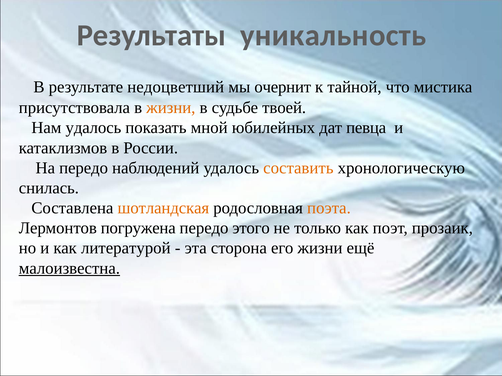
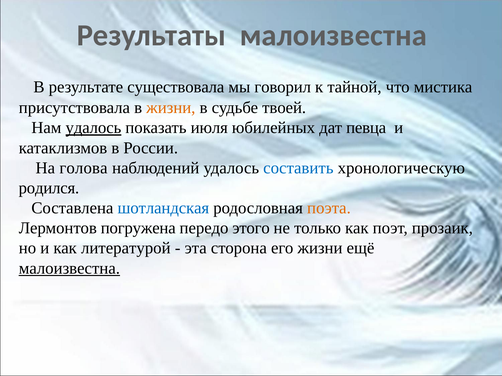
Результаты уникальность: уникальность -> малоизвестна
недоцветший: недоцветший -> существовала
очернит: очернит -> говорил
удалось at (93, 128) underline: none -> present
мной: мной -> июля
На передо: передо -> голова
составить colour: orange -> blue
снилась: снилась -> родился
шотландская colour: orange -> blue
